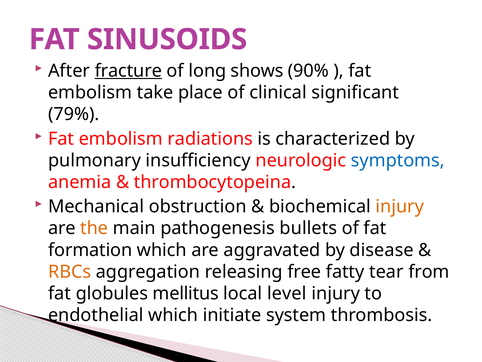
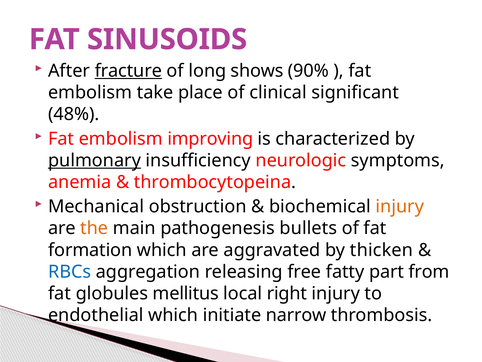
79%: 79% -> 48%
radiations: radiations -> improving
pulmonary underline: none -> present
symptoms colour: blue -> black
disease: disease -> thicken
RBCs colour: orange -> blue
tear: tear -> part
level: level -> right
system: system -> narrow
